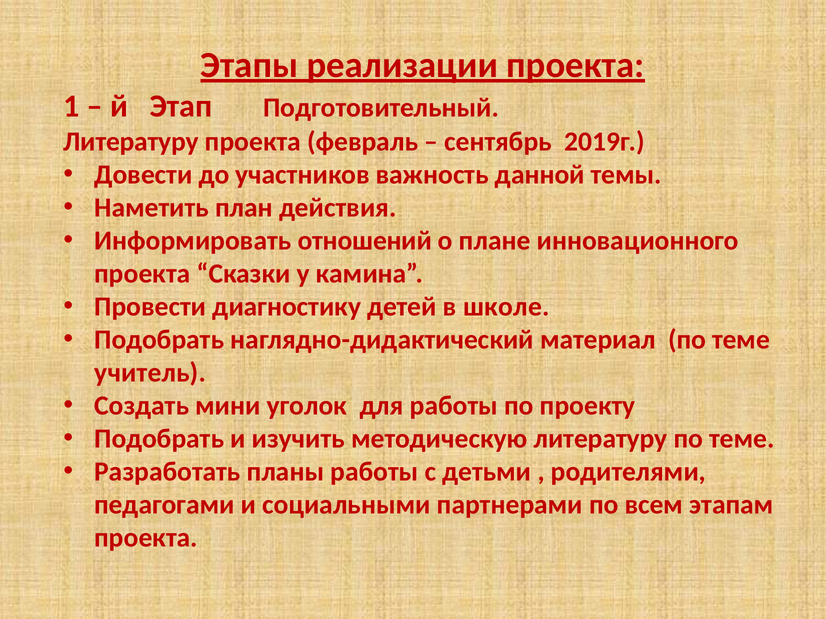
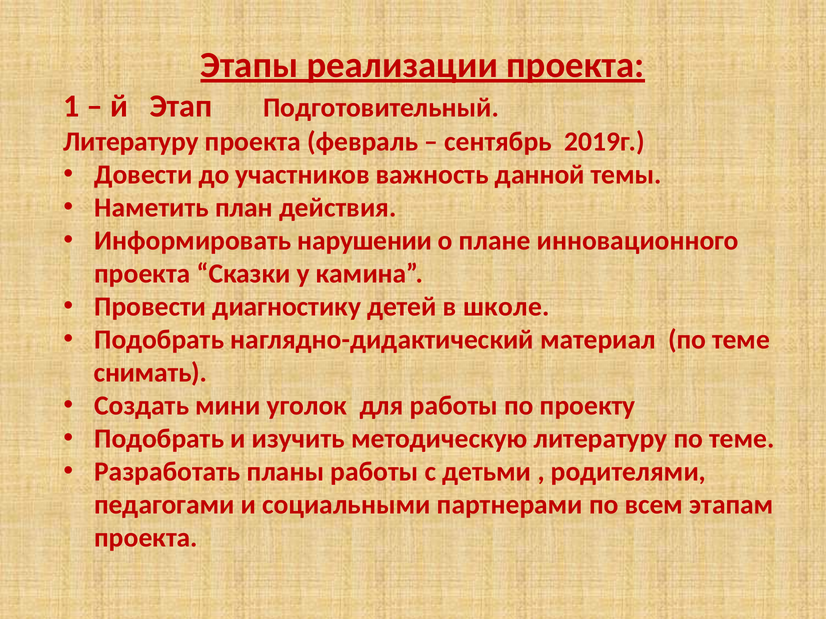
отношений: отношений -> нарушении
учитель: учитель -> снимать
